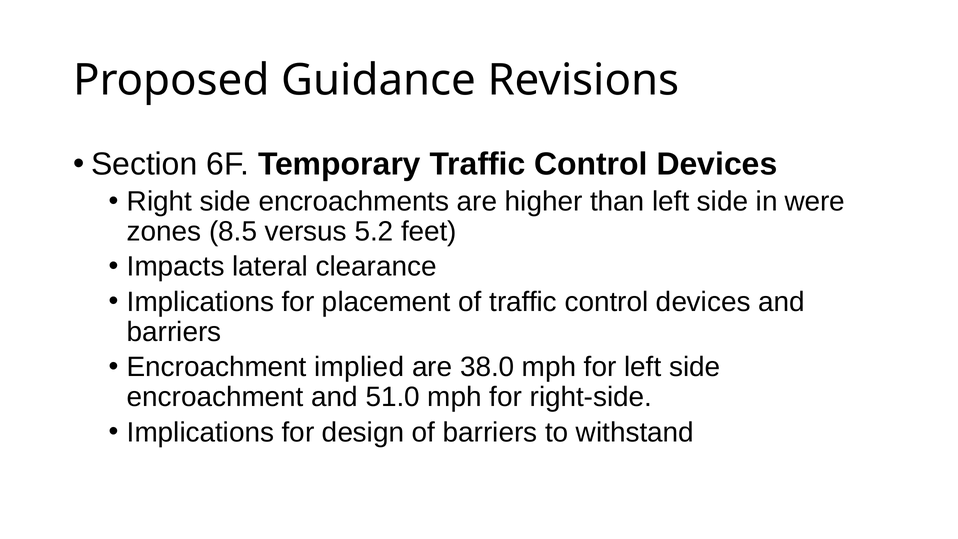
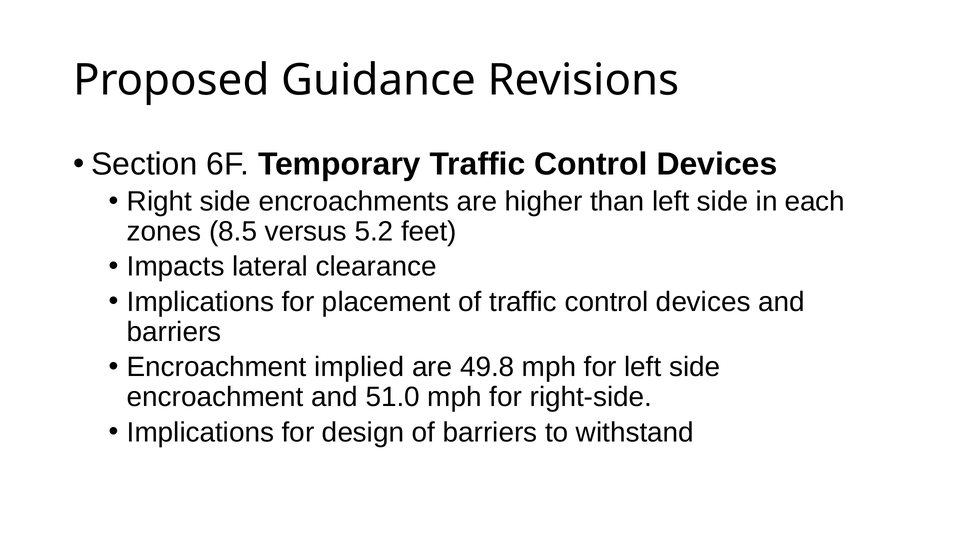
were: were -> each
38.0: 38.0 -> 49.8
